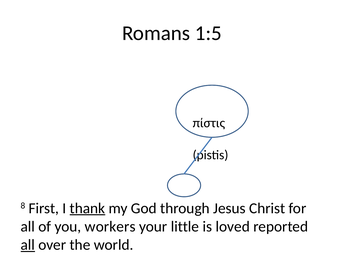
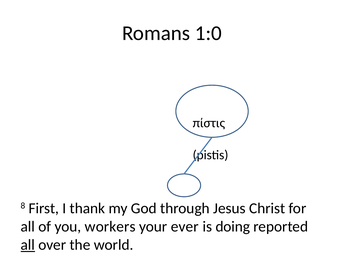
1:5: 1:5 -> 1:0
thank underline: present -> none
little: little -> ever
loved: loved -> doing
